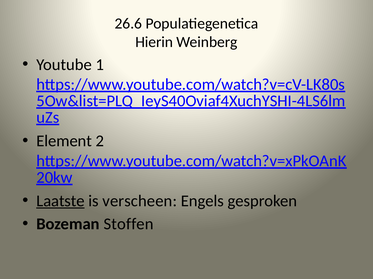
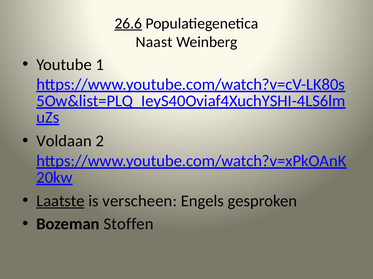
26.6 underline: none -> present
Hierin: Hierin -> Naast
Element: Element -> Voldaan
